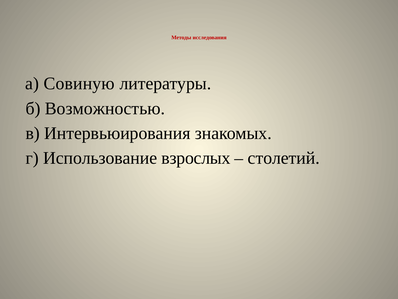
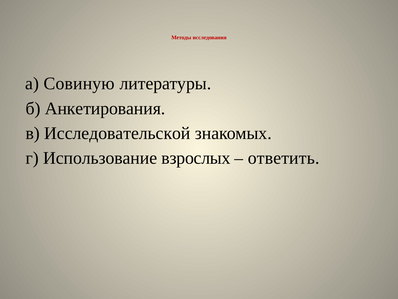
Возможностью: Возможностью -> Анкетирования
Интервьюирования: Интервьюирования -> Исследовательской
столетий: столетий -> ответить
